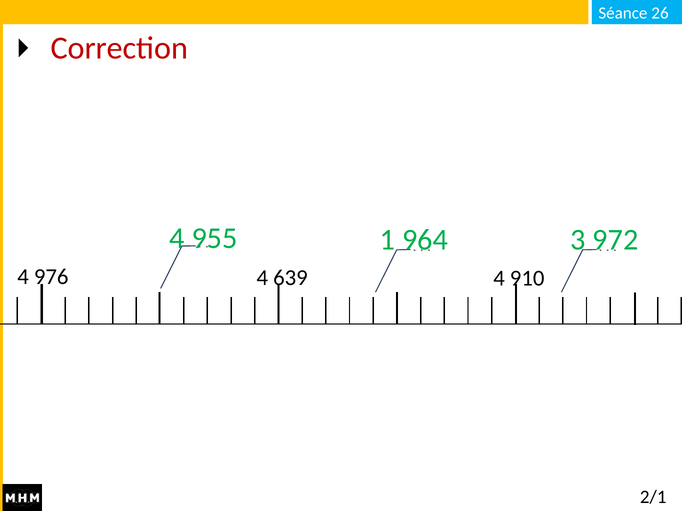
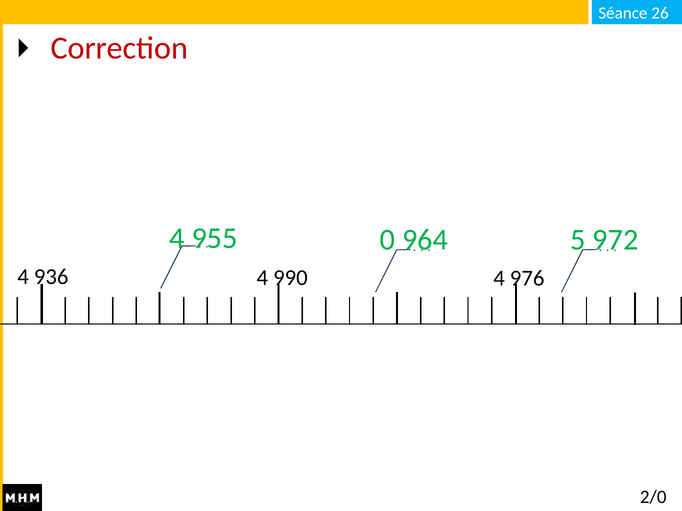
1: 1 -> 0
3: 3 -> 5
976: 976 -> 936
639: 639 -> 990
910: 910 -> 976
2/1: 2/1 -> 2/0
